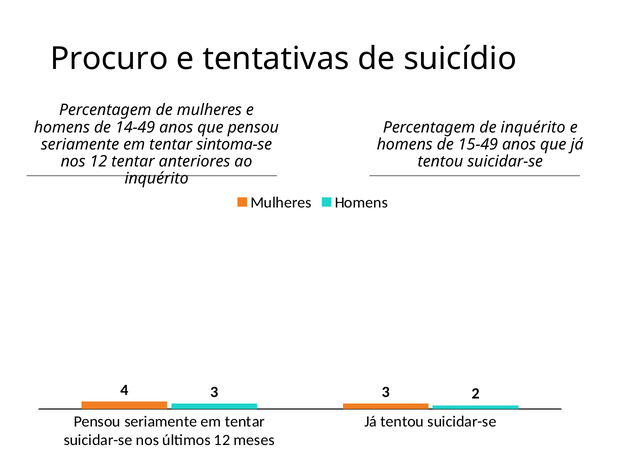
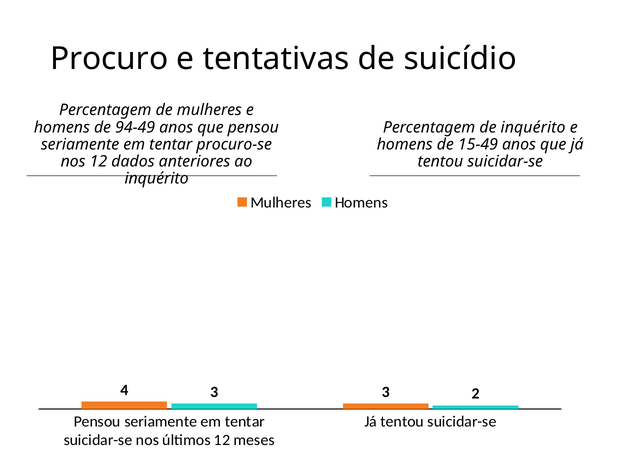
14-49: 14-49 -> 94-49
sintoma-se: sintoma-se -> procuro-se
12 tentar: tentar -> dados
